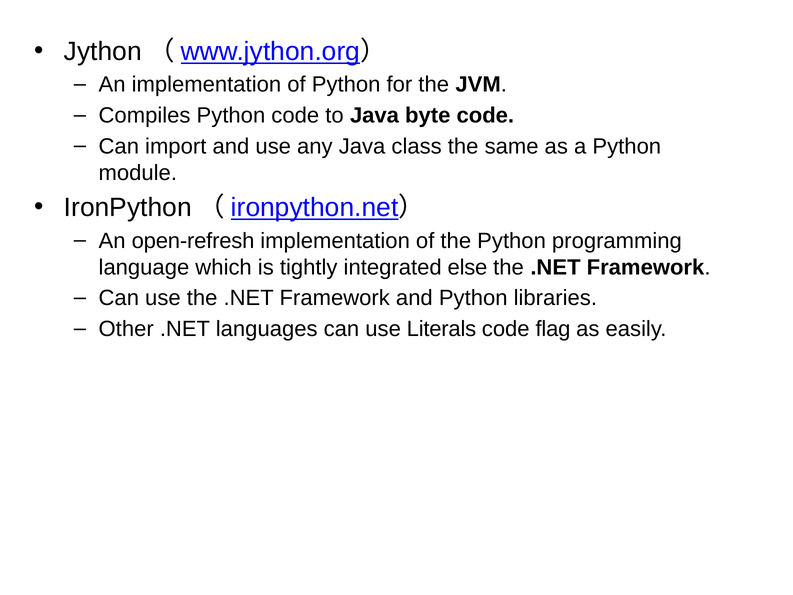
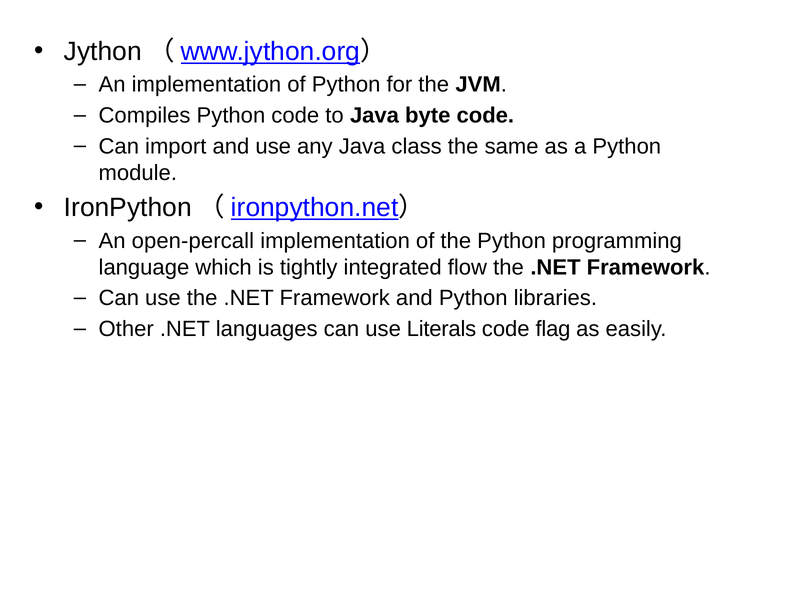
open-refresh: open-refresh -> open-percall
else: else -> flow
